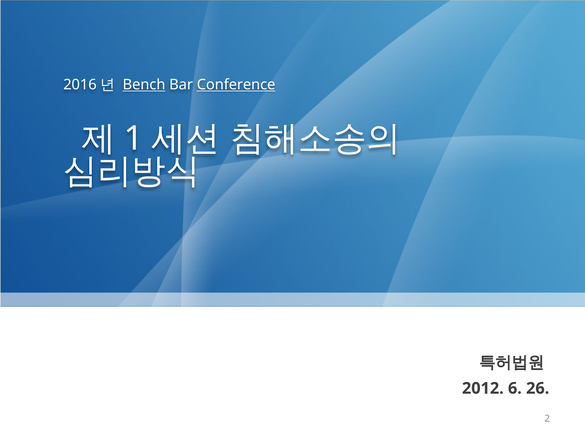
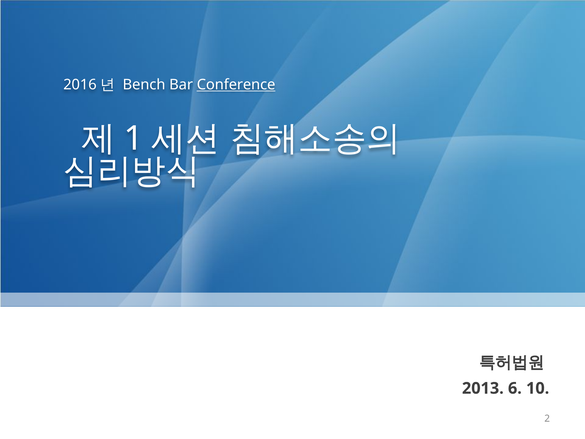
Bench underline: present -> none
2012: 2012 -> 2013
26: 26 -> 10
